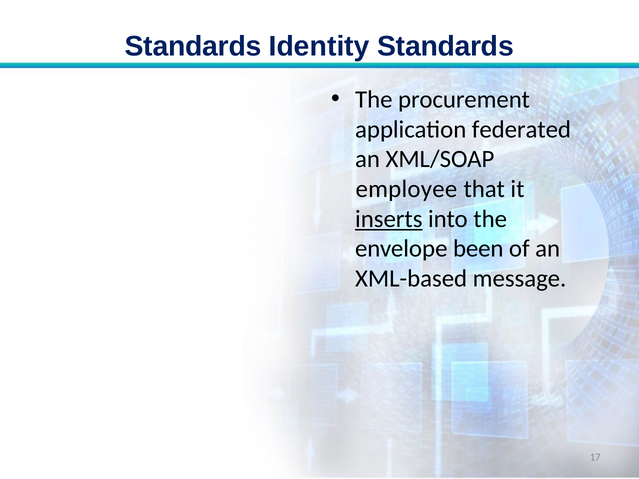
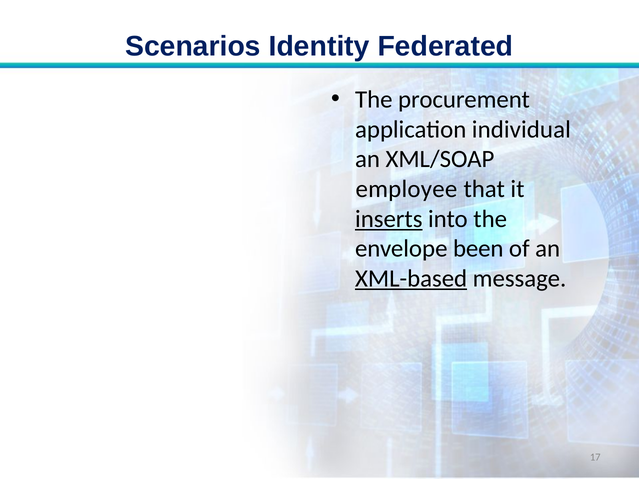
Standards at (193, 46): Standards -> Scenarios
Identity Standards: Standards -> Federated
federated: federated -> individual
XML-based underline: none -> present
